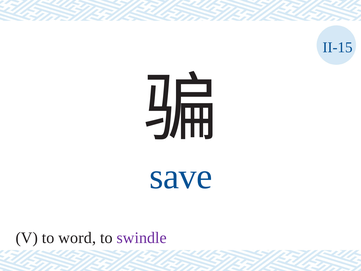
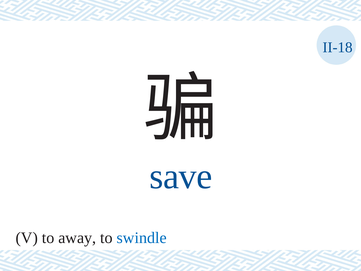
II-15: II-15 -> II-18
word: word -> away
swindle colour: purple -> blue
